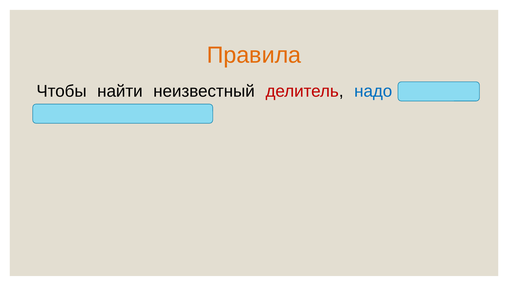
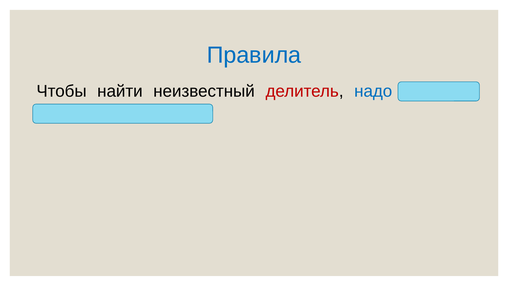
Правила colour: orange -> blue
